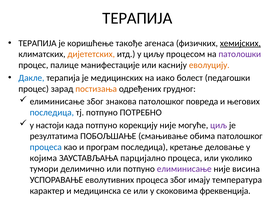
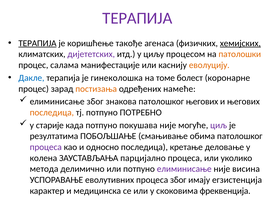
ТЕРАПИЈА at (137, 18) colour: black -> purple
ТЕРАПИЈА at (37, 43) underline: none -> present
дијететских colour: orange -> purple
патолошки colour: purple -> orange
палице: палице -> салама
медицинских: медицинских -> гинеколошка
иако: иако -> томе
педагошки: педагошки -> коронарне
грудног: грудног -> намеће
патолошког повреда: повреда -> његових
последица at (52, 113) colour: blue -> orange
настоји: настоји -> старије
корекцију: корекцију -> покушава
процеса at (46, 147) colour: blue -> purple
програм: програм -> односно
којима: којима -> колена
тумори: тумори -> метода
температура: температура -> егзистенција
